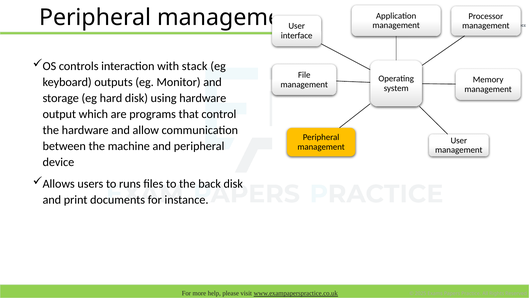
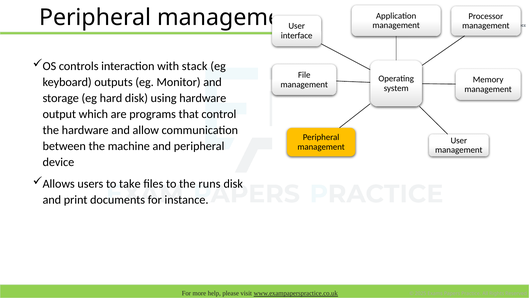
runs: runs -> take
back: back -> runs
